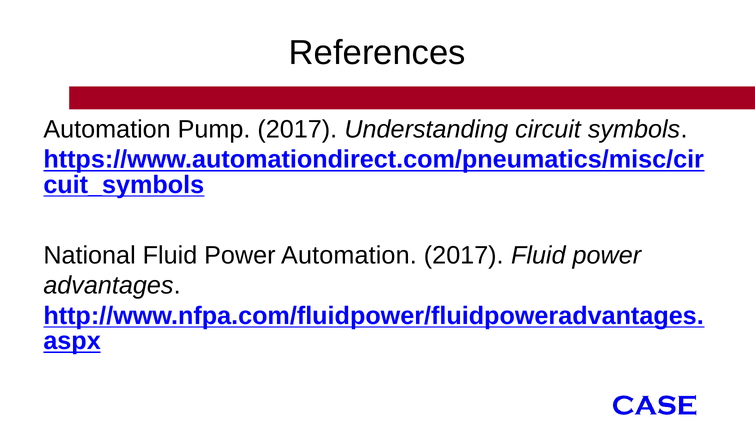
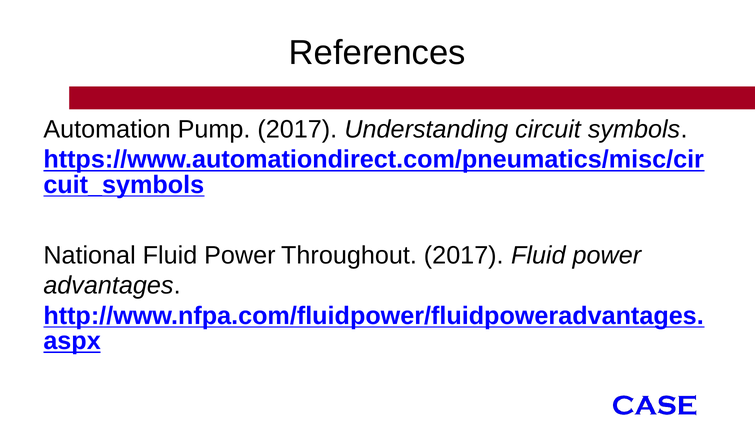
Power Automation: Automation -> Throughout
